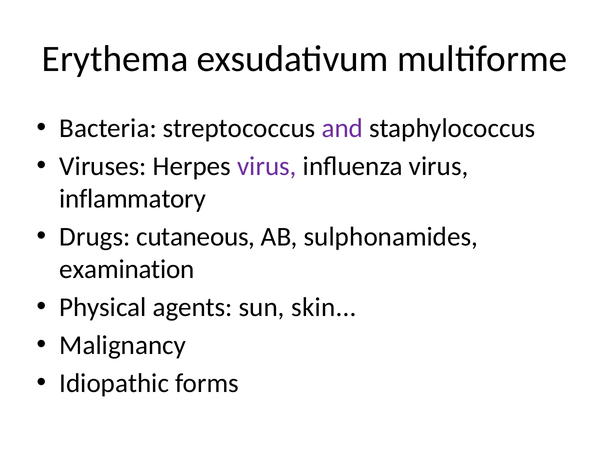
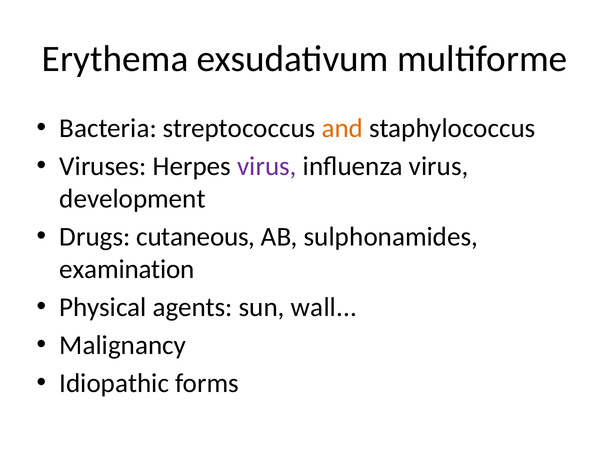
and colour: purple -> orange
inflammatory: inflammatory -> development
skin: skin -> wall
